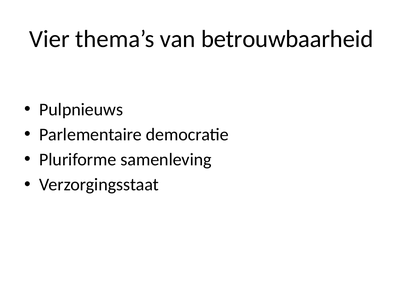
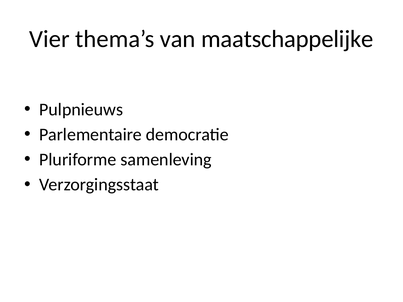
betrouwbaarheid: betrouwbaarheid -> maatschappelijke
